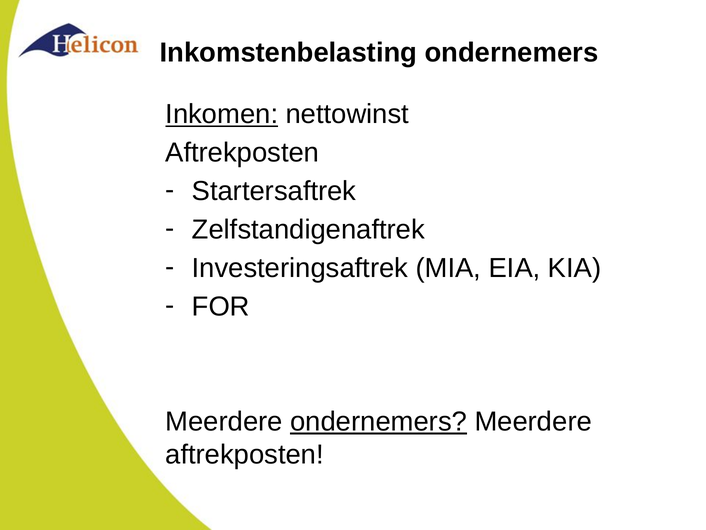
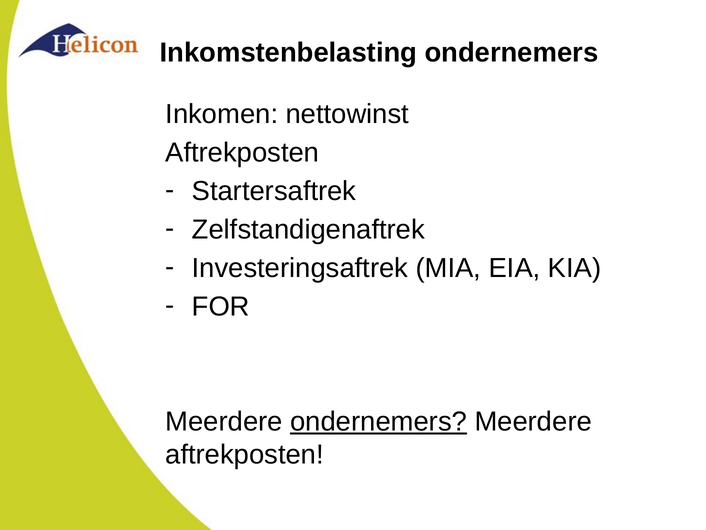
Inkomen underline: present -> none
